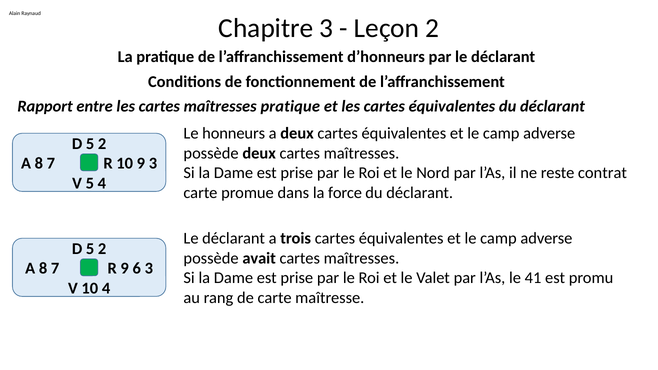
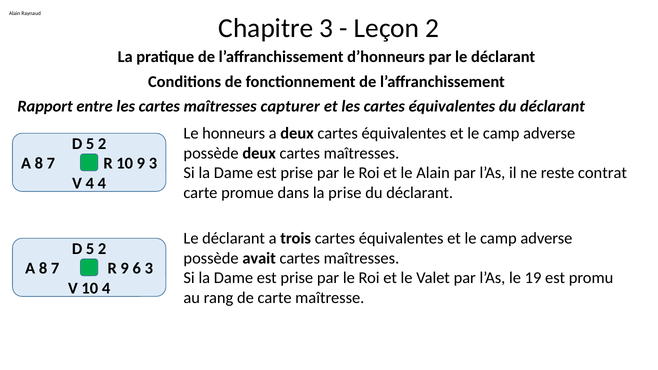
maîtresses pratique: pratique -> capturer
le Nord: Nord -> Alain
V 5: 5 -> 4
la force: force -> prise
41: 41 -> 19
